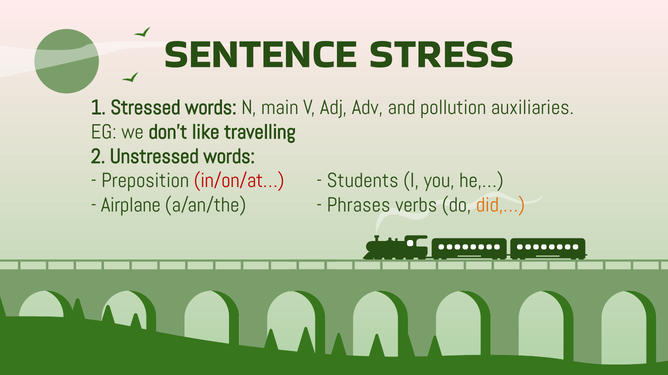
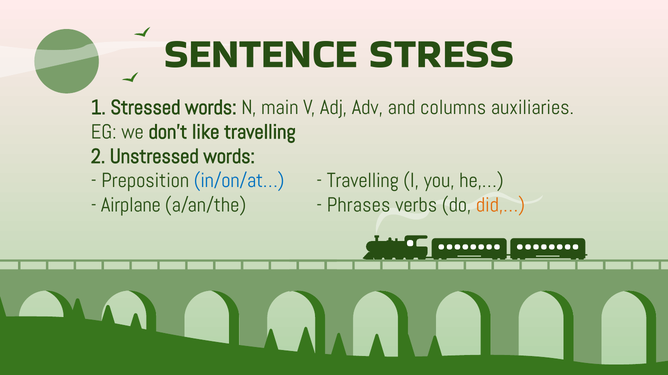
pollution: pollution -> columns
in/on/at… colour: red -> blue
Students at (363, 181): Students -> Travelling
